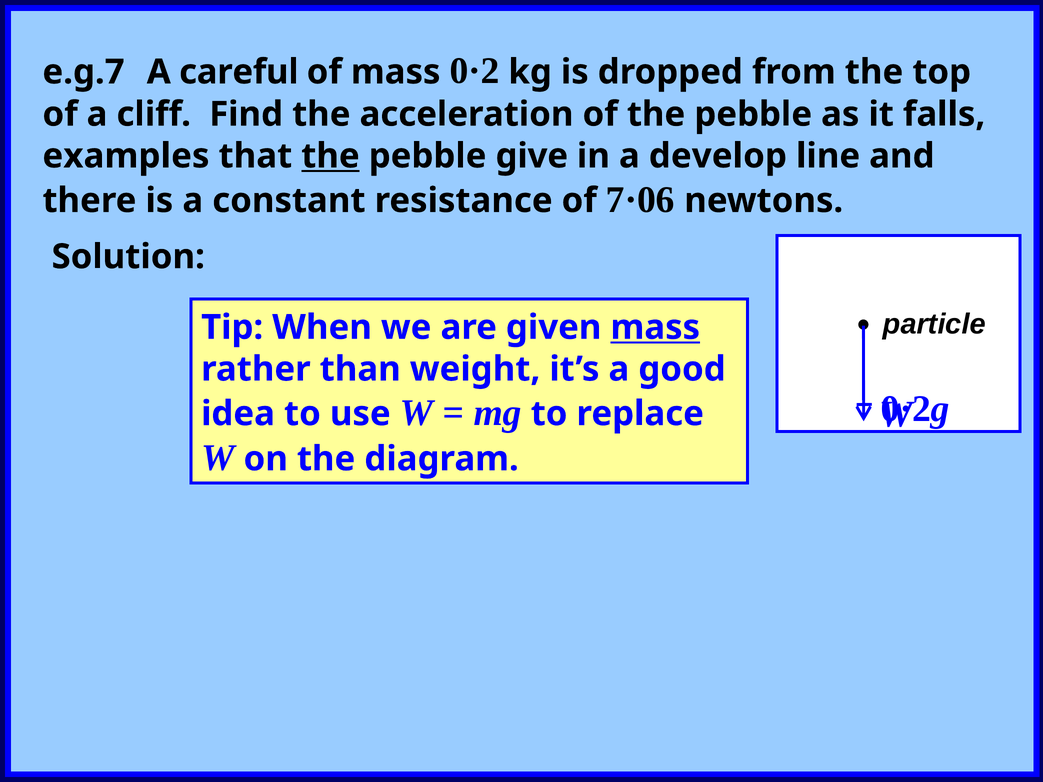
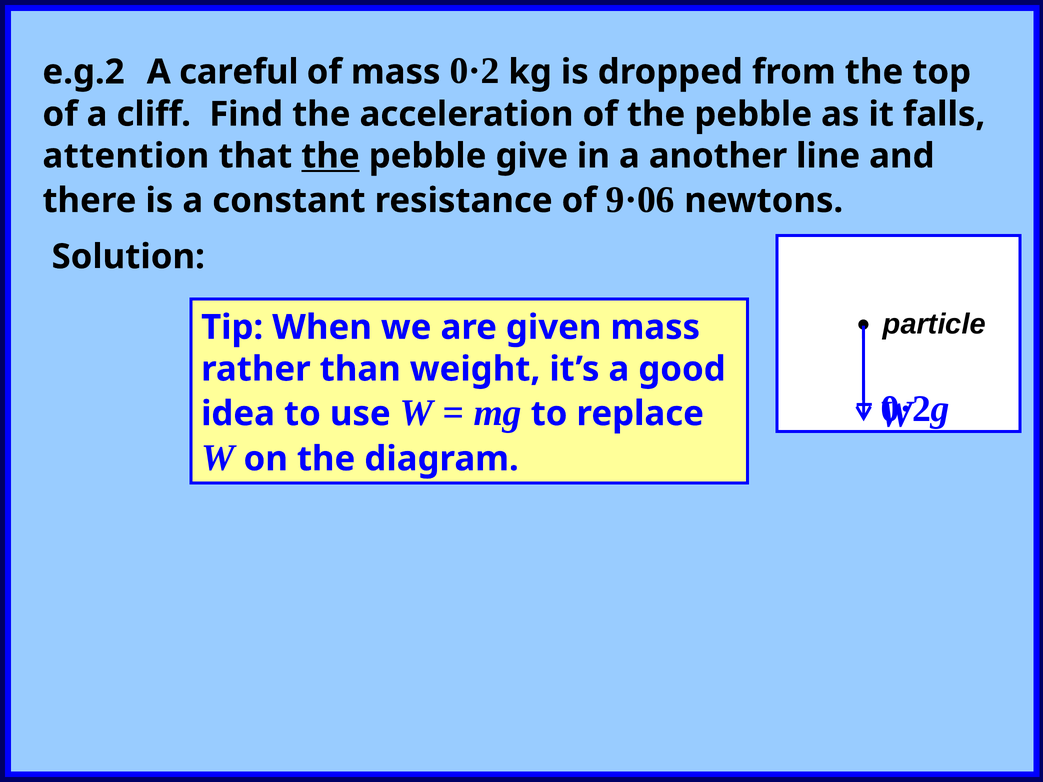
e.g.7: e.g.7 -> e.g.2
examples: examples -> attention
develop: develop -> another
7·06: 7·06 -> 9·06
mass at (655, 327) underline: present -> none
